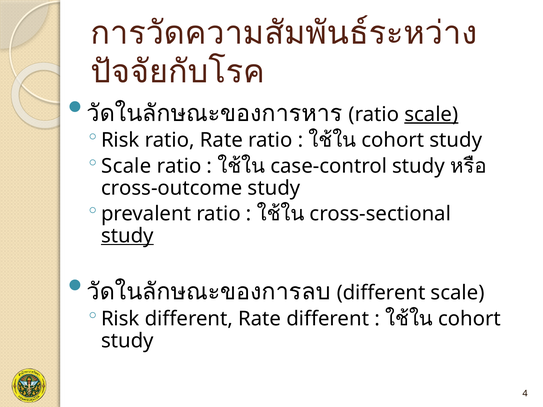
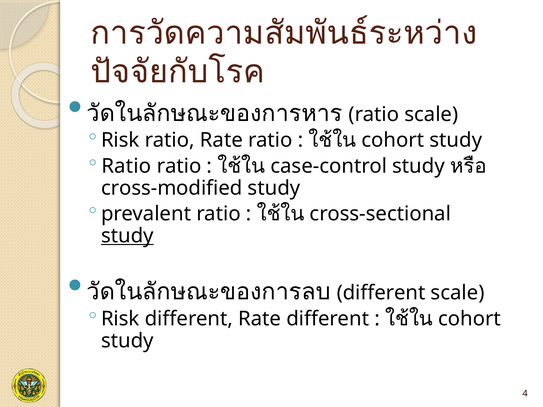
scale at (431, 114) underline: present -> none
Scale at (126, 166): Scale -> Ratio
cross-outcome: cross-outcome -> cross-modified
